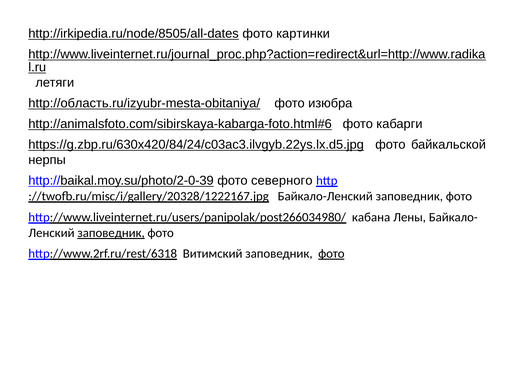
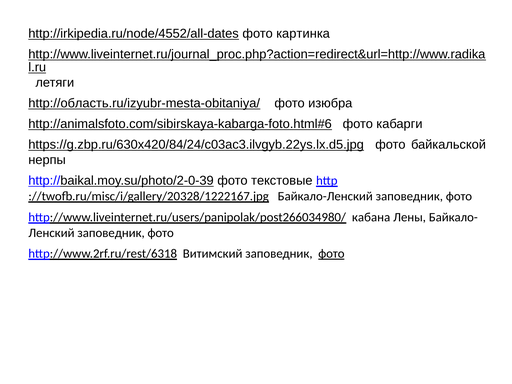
http://irkipedia.ru/node/8505/all-dates: http://irkipedia.ru/node/8505/all-dates -> http://irkipedia.ru/node/4552/all-dates
картинки: картинки -> картинка
северного: северного -> текстовые
заповедник at (111, 233) underline: present -> none
